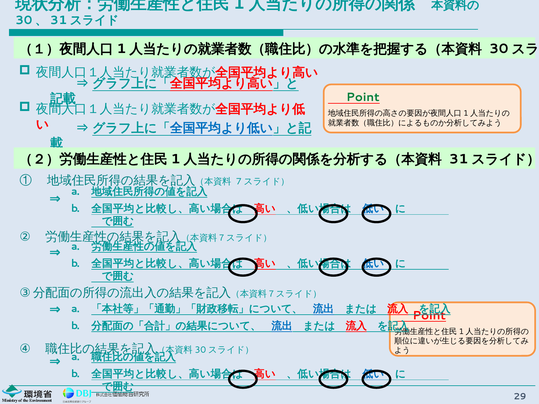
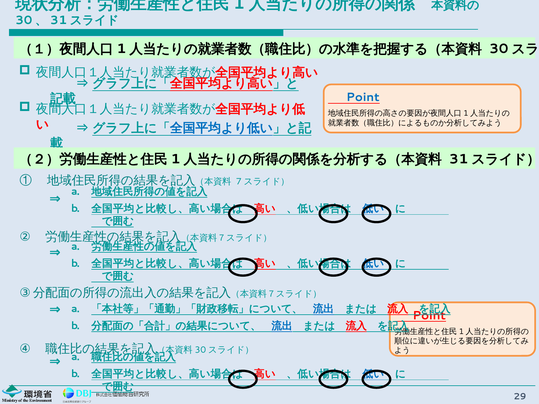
Point at (363, 97) colour: green -> blue
